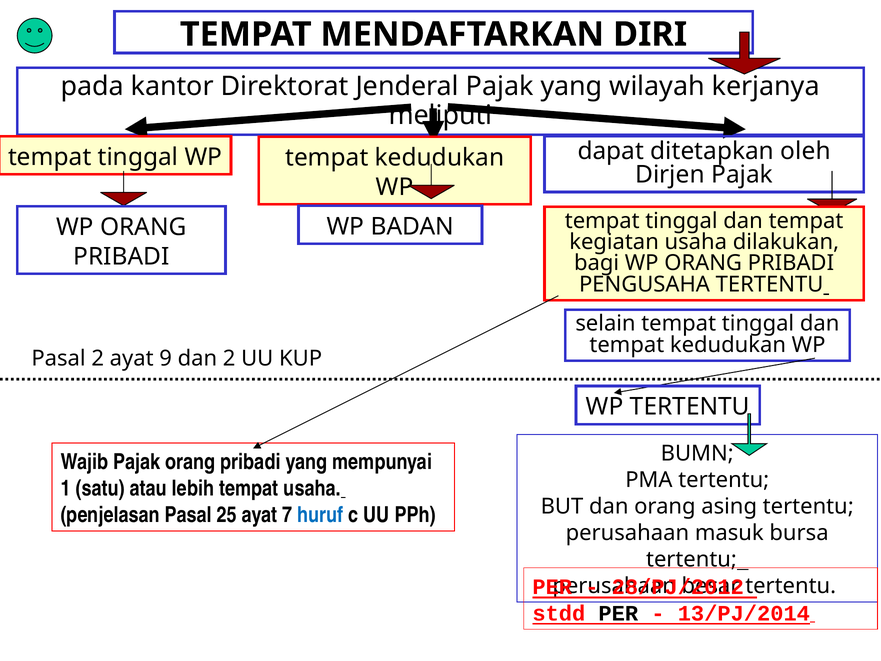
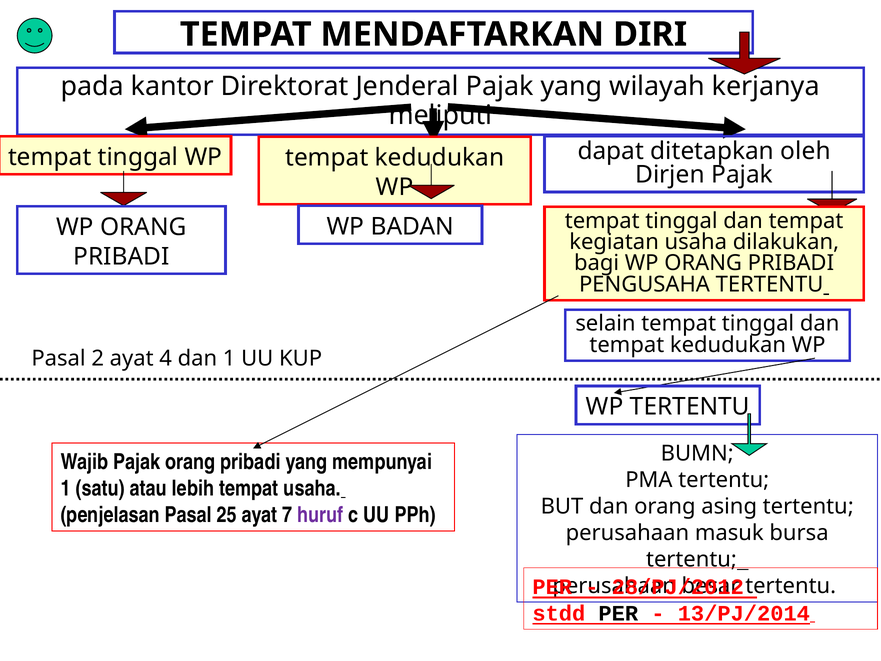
9: 9 -> 4
dan 2: 2 -> 1
huruf colour: blue -> purple
